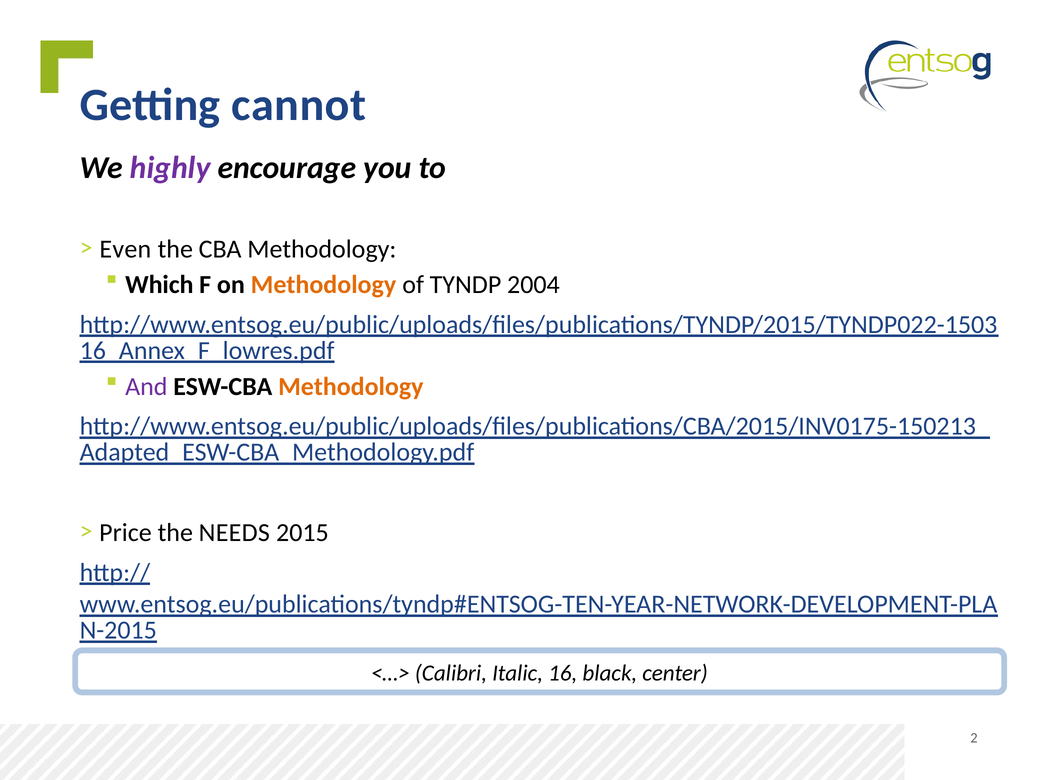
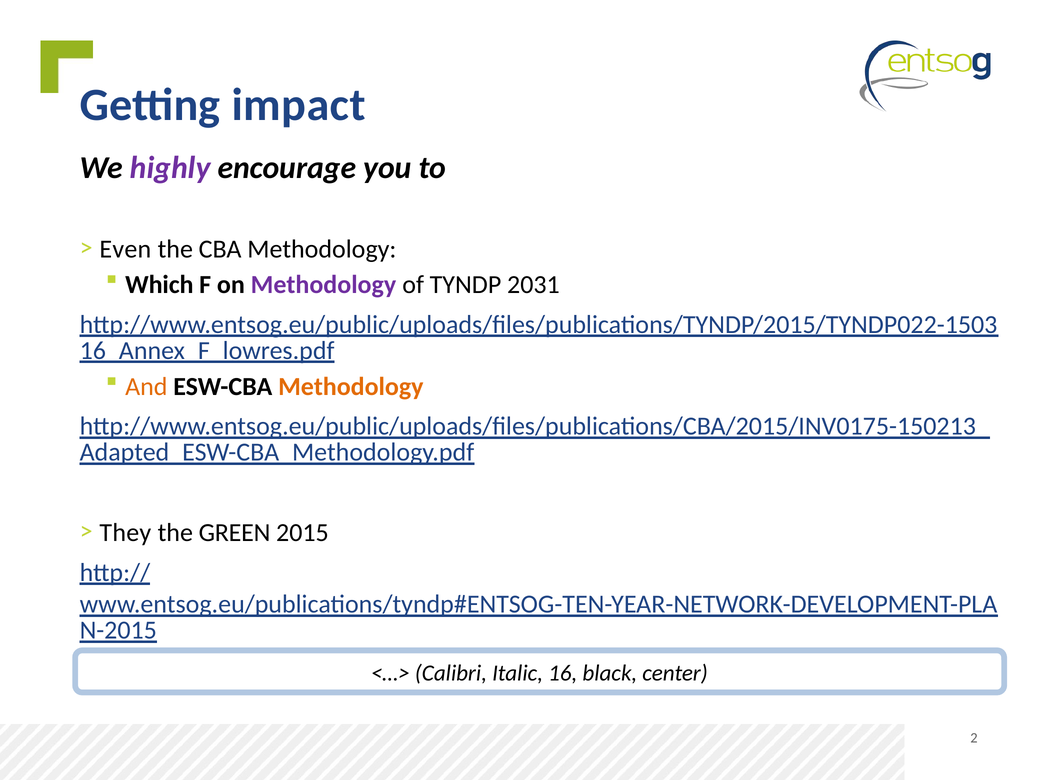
cannot: cannot -> impact
Methodology at (323, 285) colour: orange -> purple
2004: 2004 -> 2031
And colour: purple -> orange
Price: Price -> They
NEEDS: NEEDS -> GREEN
